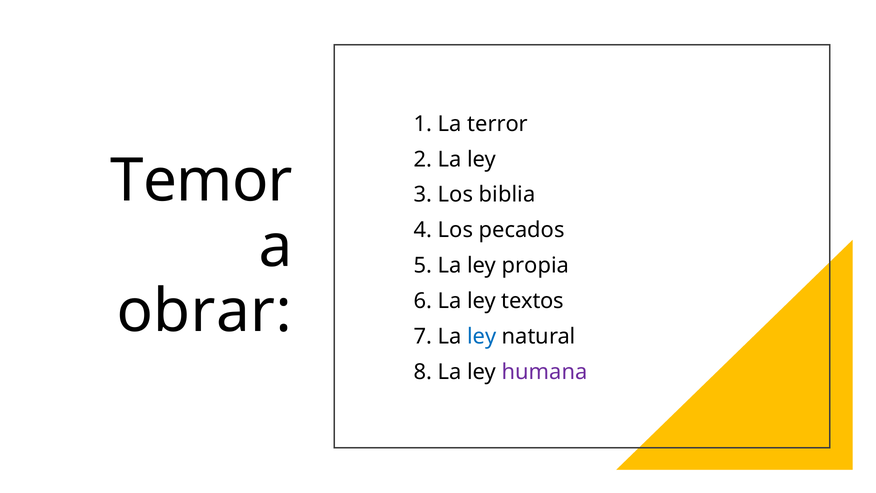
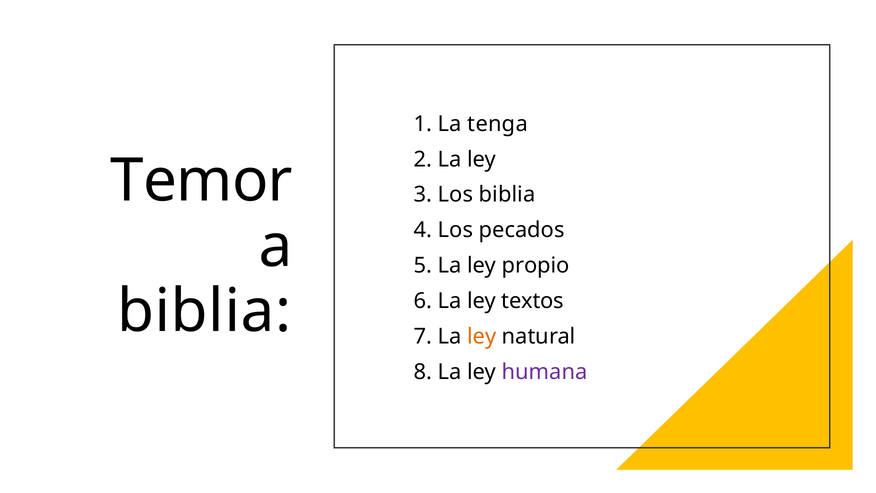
terror: terror -> tenga
propia: propia -> propio
obrar at (204, 311): obrar -> biblia
ley at (482, 336) colour: blue -> orange
